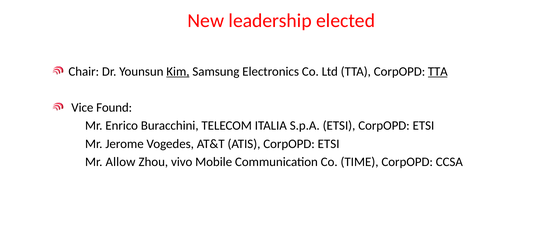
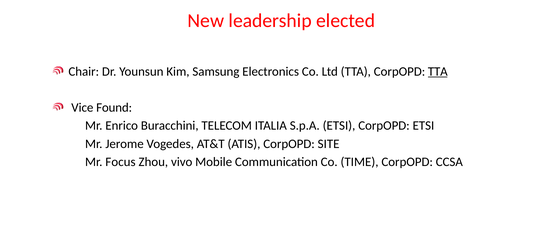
Kim underline: present -> none
ATIS CorpOPD ETSI: ETSI -> SITE
Allow: Allow -> Focus
